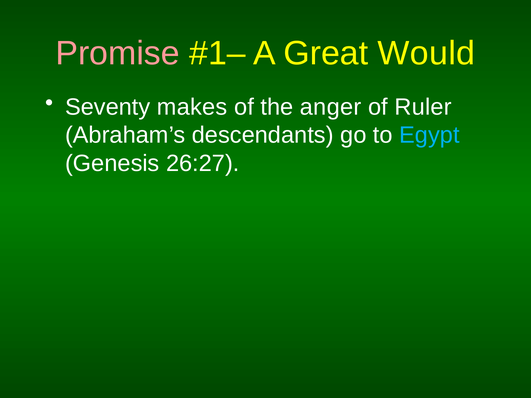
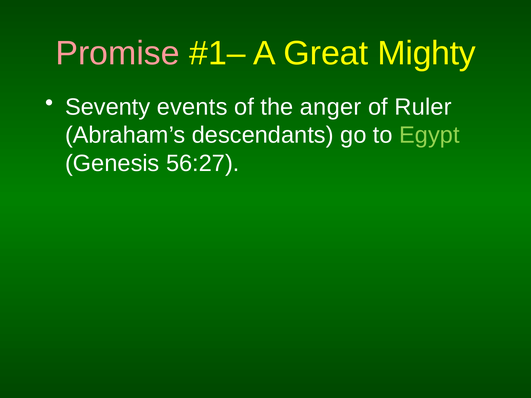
Would: Would -> Mighty
makes: makes -> events
Egypt colour: light blue -> light green
26:27: 26:27 -> 56:27
